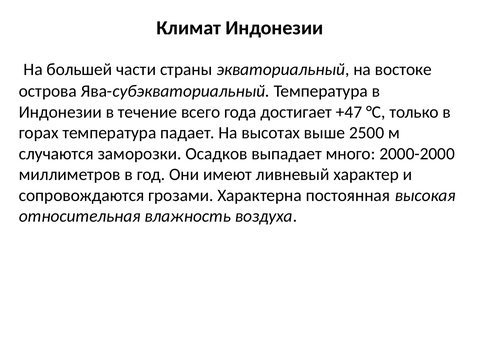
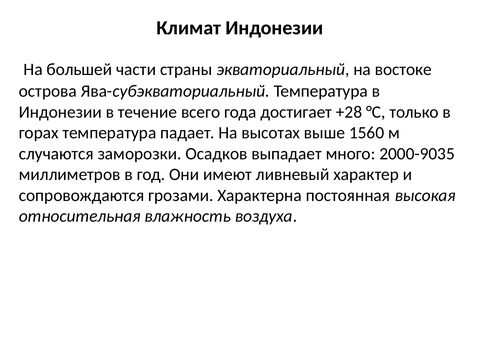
+47: +47 -> +28
2500: 2500 -> 1560
2000-2000: 2000-2000 -> 2000-9035
